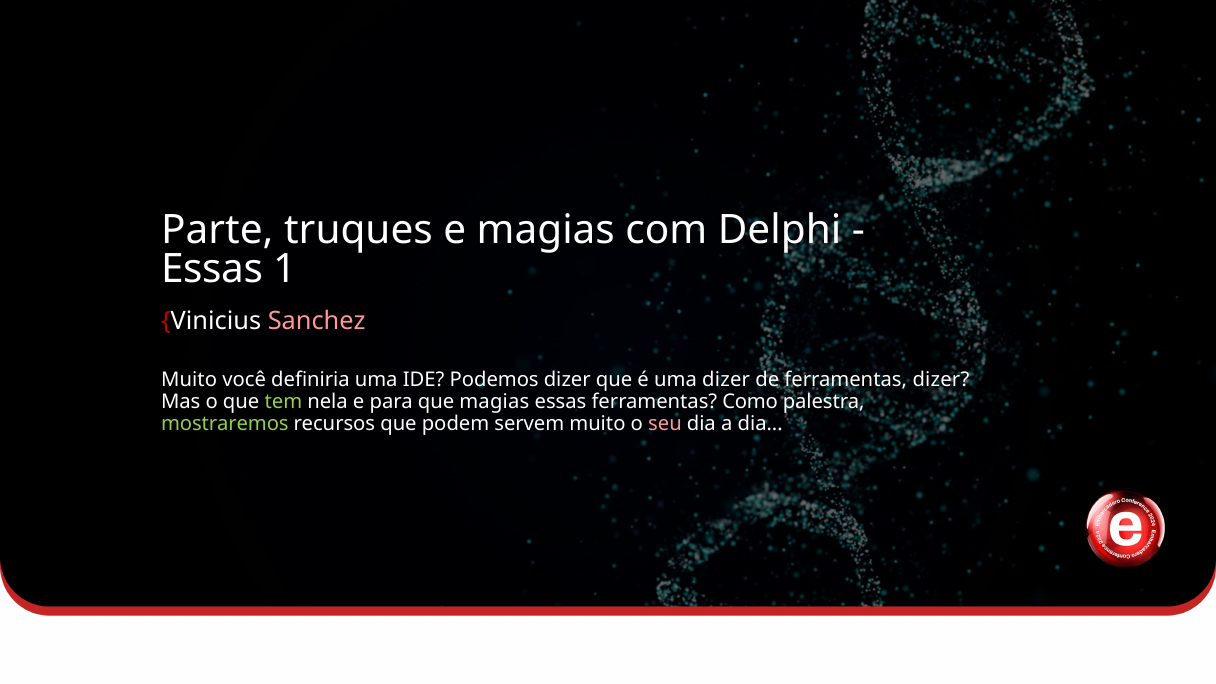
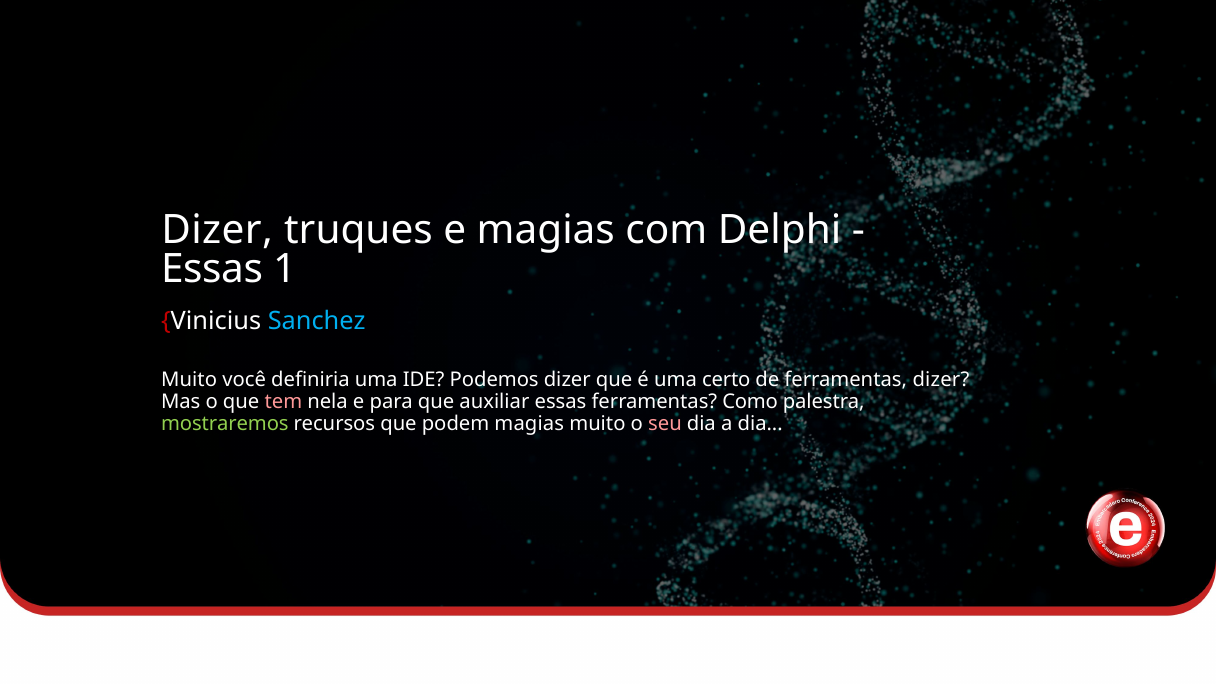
Parte at (217, 230): Parte -> Dizer
Sanchez colour: pink -> light blue
uma dizer: dizer -> certo
tem colour: light green -> pink
que magias: magias -> auxiliar
podem servem: servem -> magias
